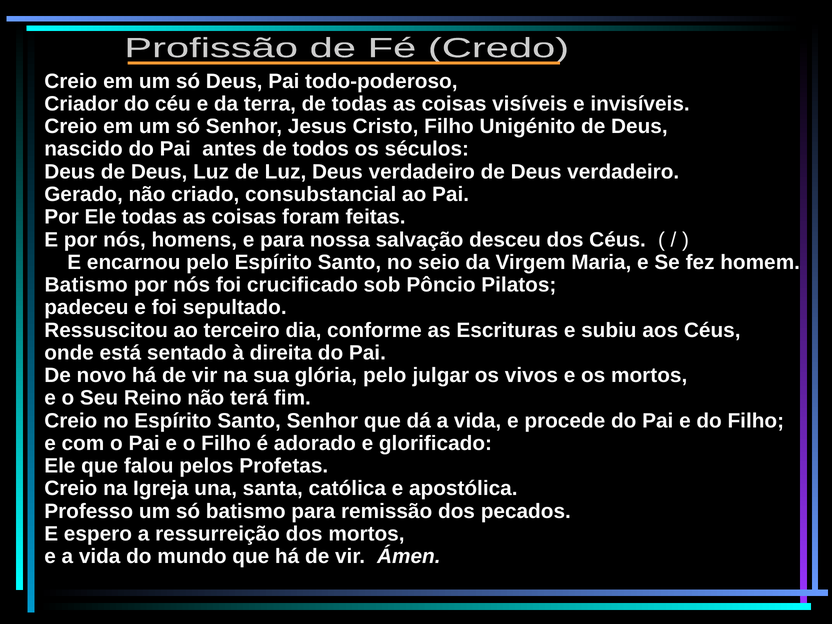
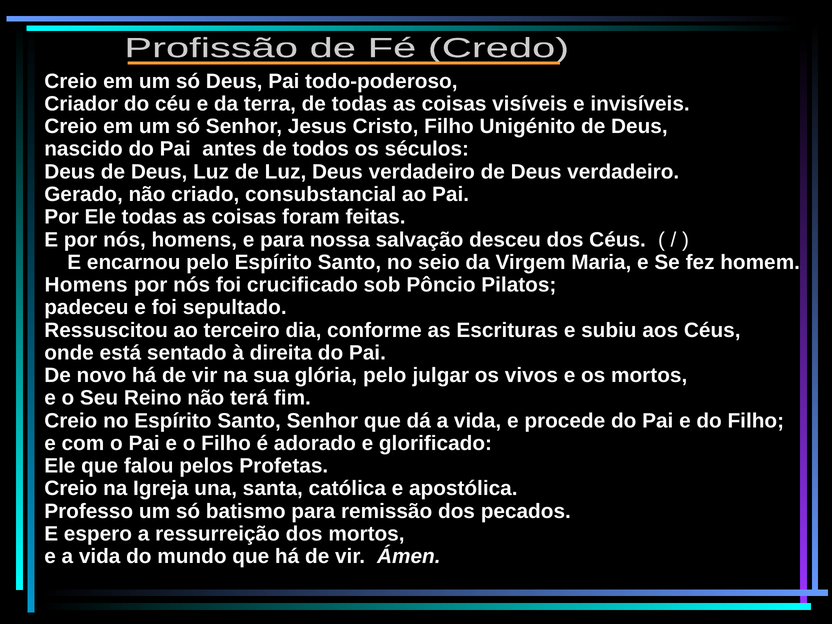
Batismo at (86, 285): Batismo -> Homens
